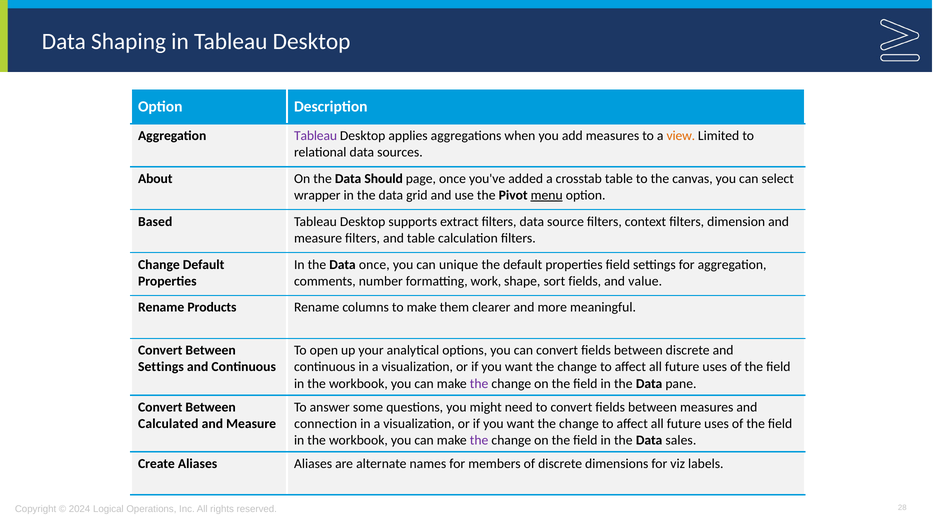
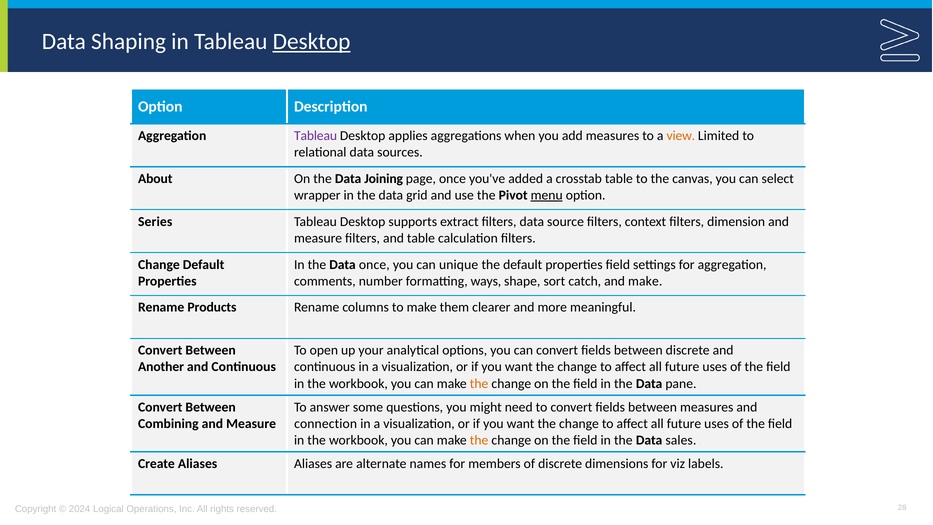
Desktop at (312, 42) underline: none -> present
Should: Should -> Joining
Based: Based -> Series
work: work -> ways
sort fields: fields -> catch
and value: value -> make
Settings at (161, 367): Settings -> Another
the at (479, 383) colour: purple -> orange
Calculated: Calculated -> Combining
the at (479, 440) colour: purple -> orange
